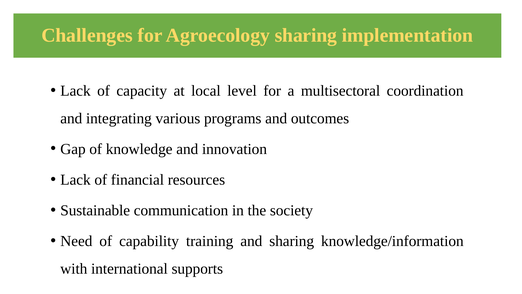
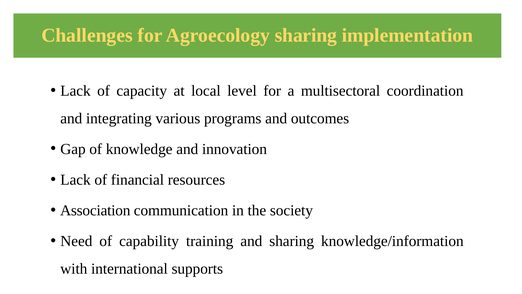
Sustainable: Sustainable -> Association
